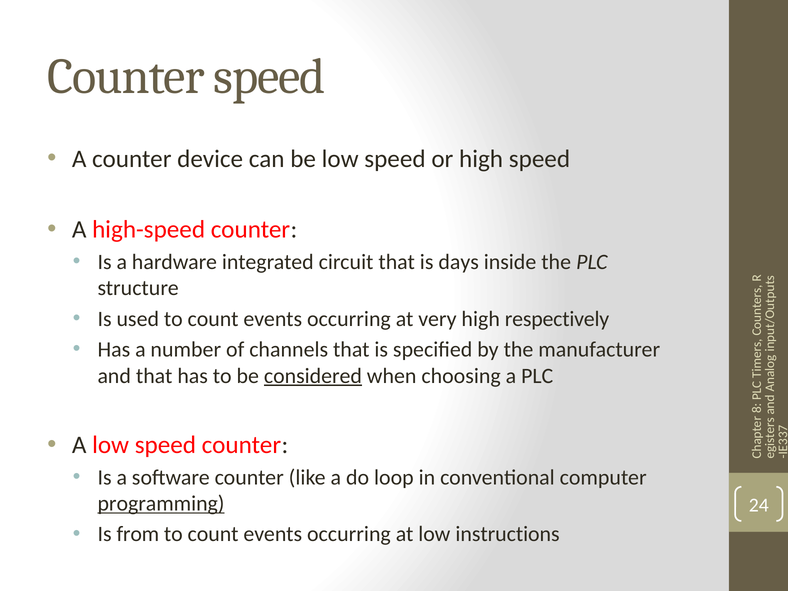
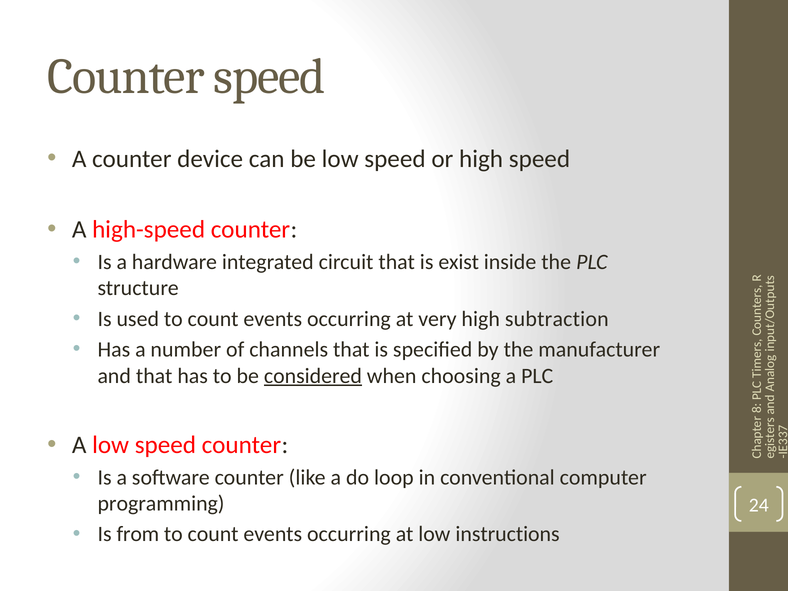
days: days -> exist
respectively: respectively -> subtraction
programming underline: present -> none
